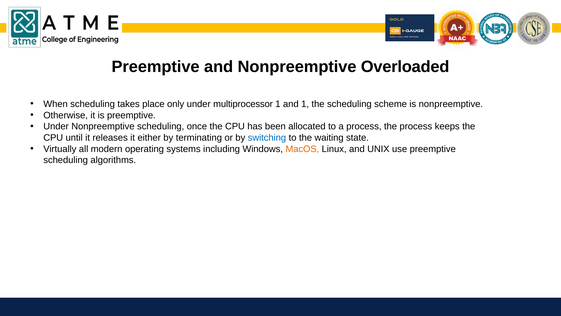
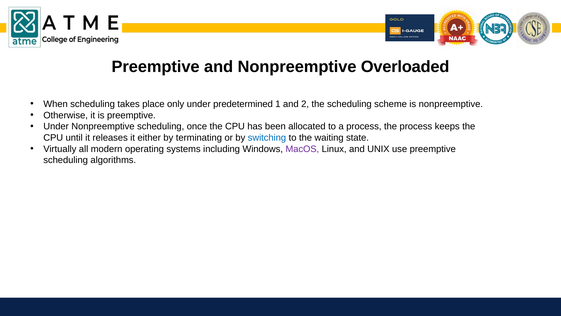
multiprocessor: multiprocessor -> predetermined
and 1: 1 -> 2
MacOS colour: orange -> purple
